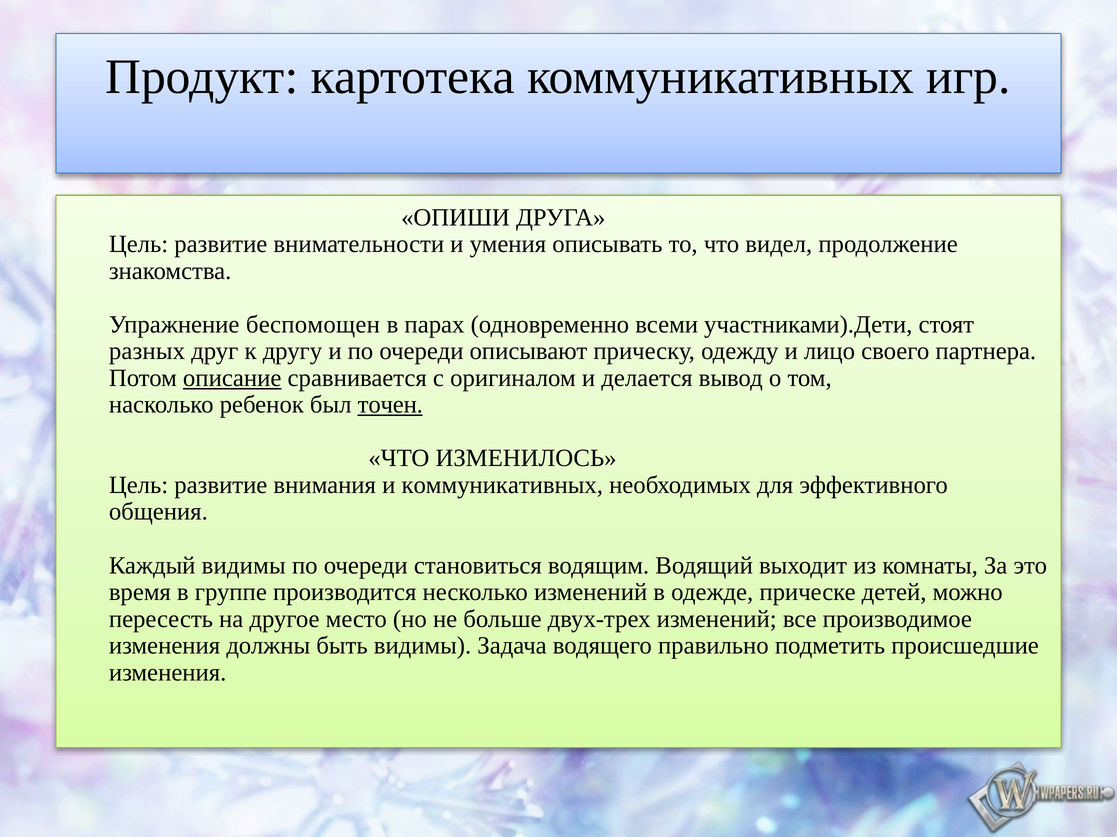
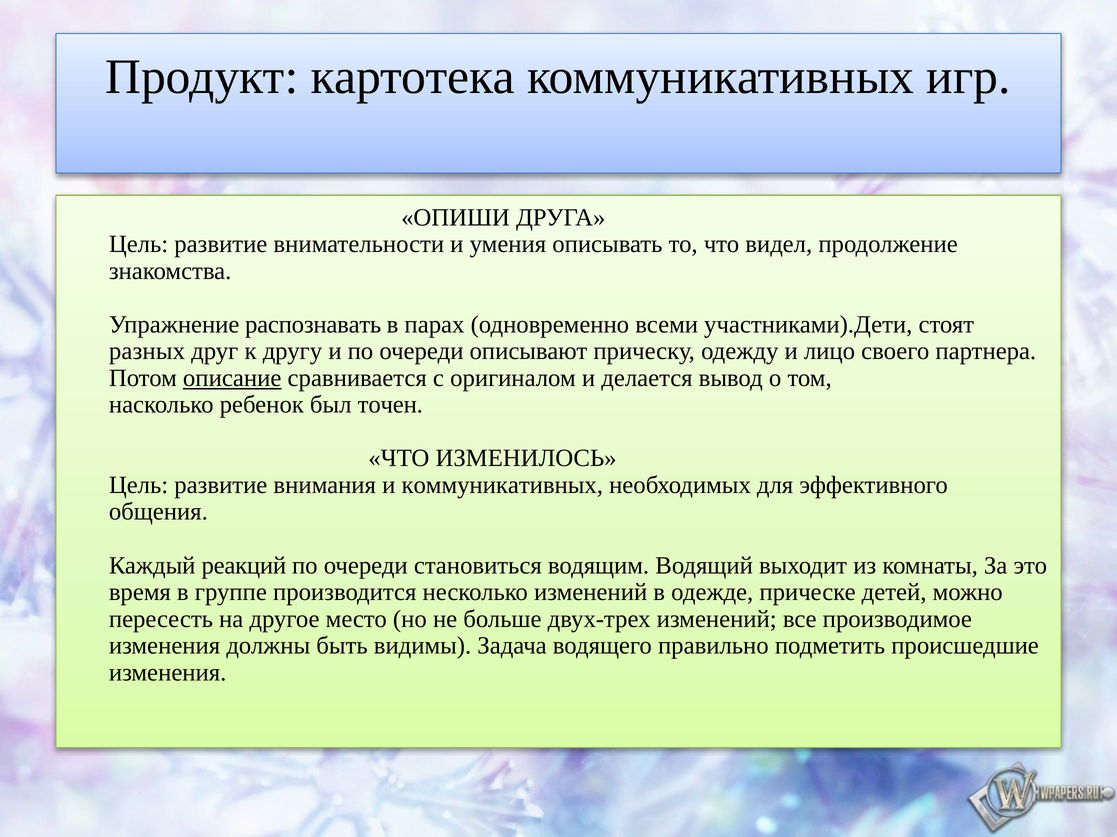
беспомощен: беспомощен -> распознавать
точен underline: present -> none
Каждый видимы: видимы -> реакций
